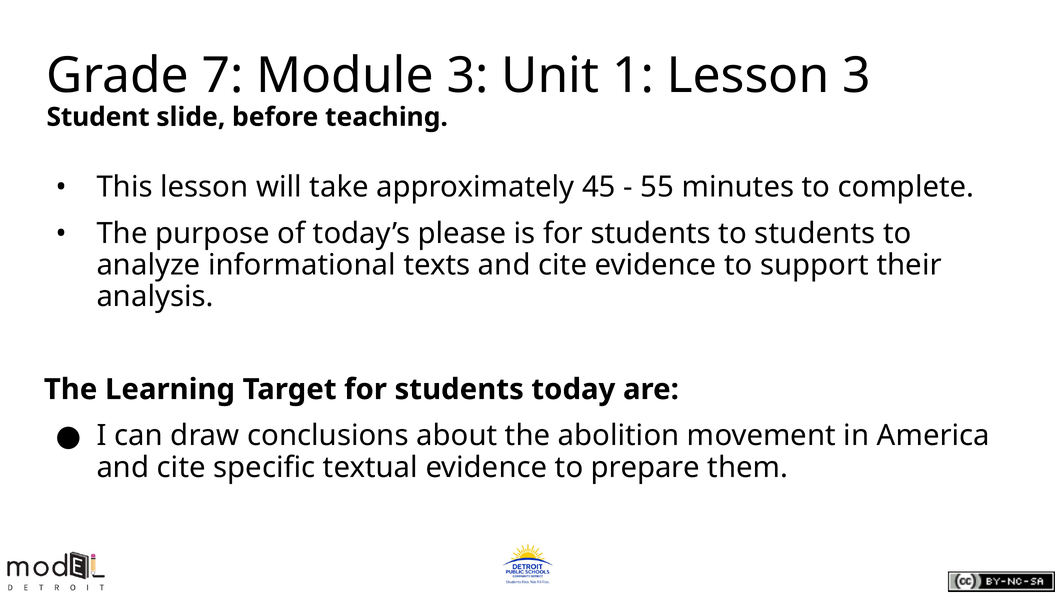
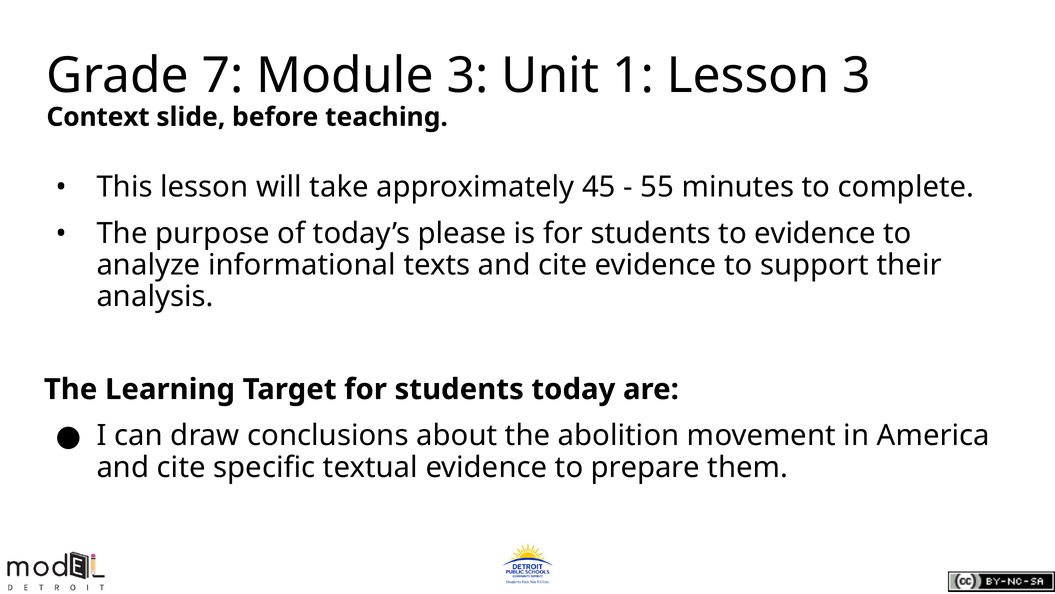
Student: Student -> Context
to students: students -> evidence
